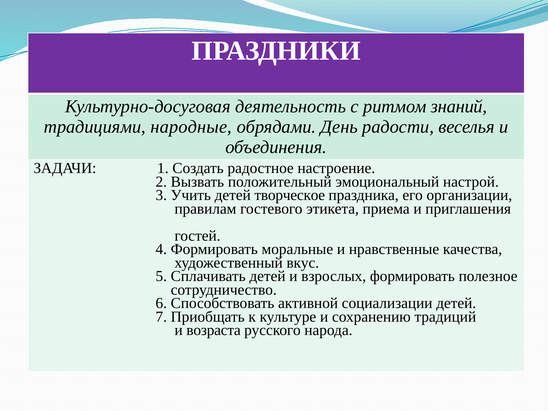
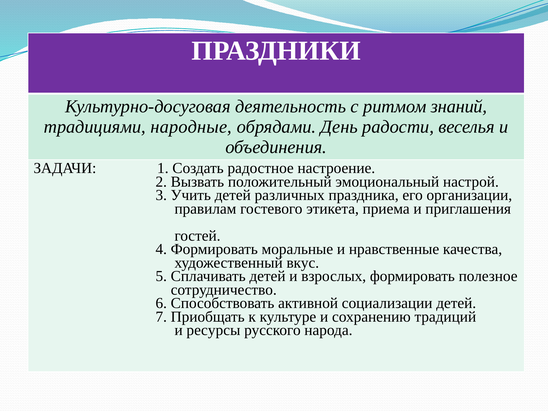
творческое: творческое -> различных
возраста: возраста -> ресурсы
